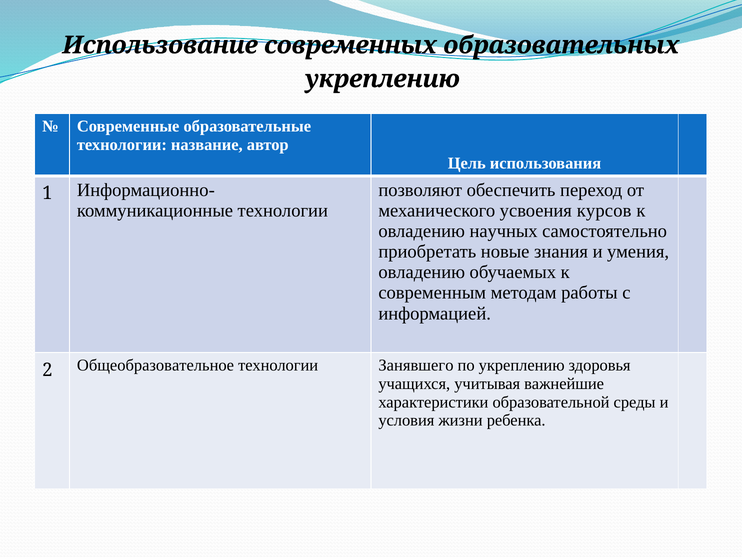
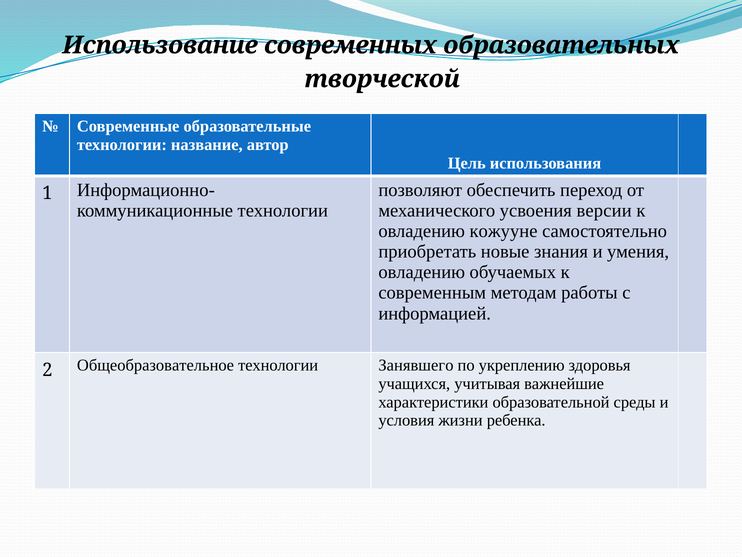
укреплению at (382, 79): укреплению -> творческой
курсов: курсов -> версии
научных: научных -> кожууне
